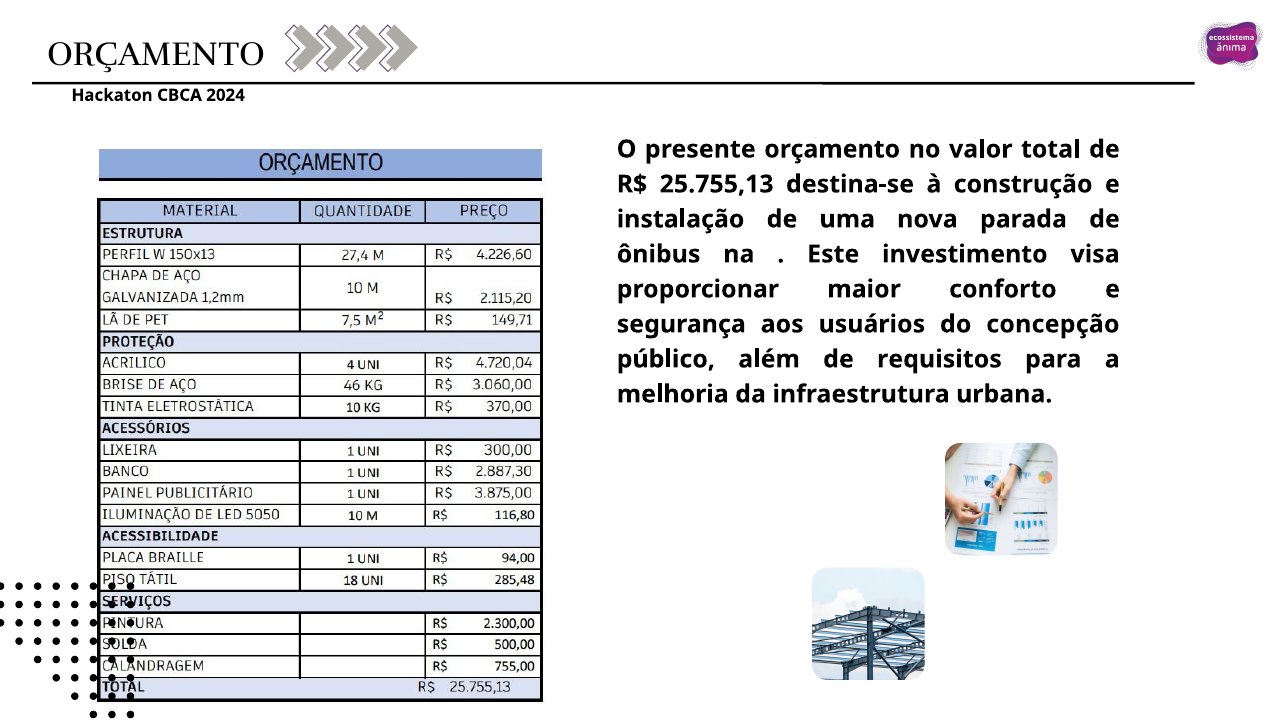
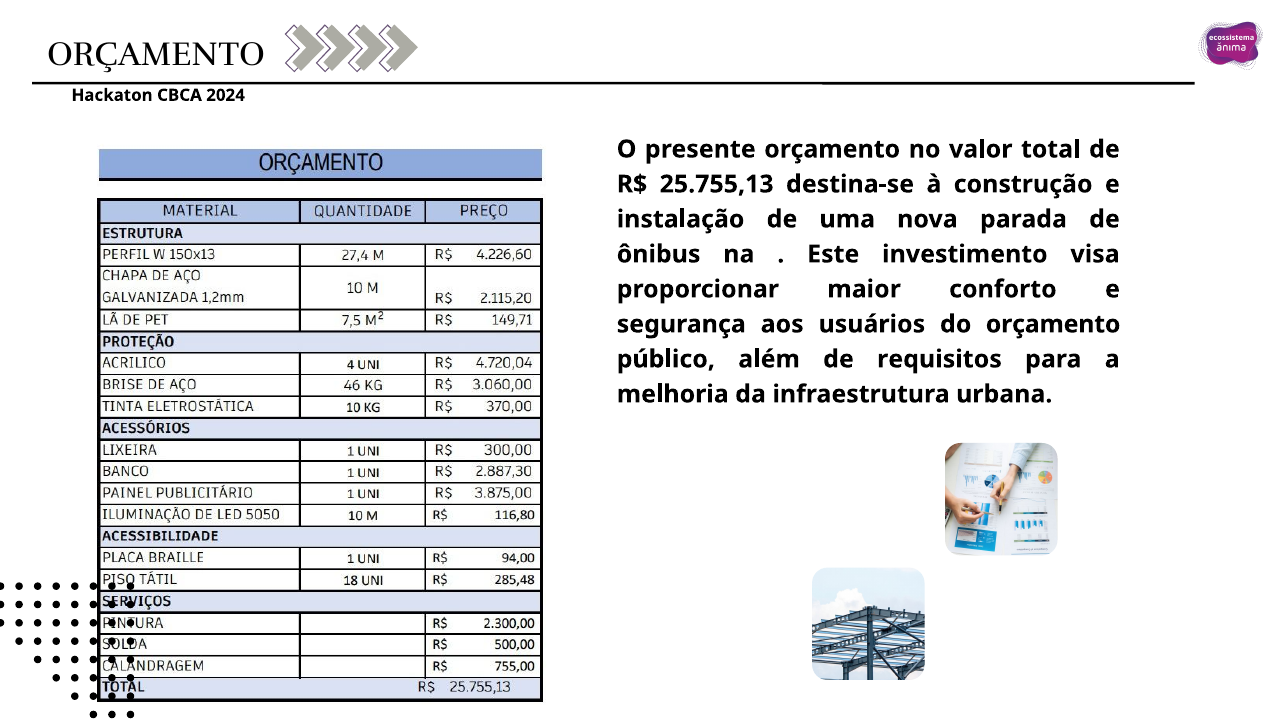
do concepção: concepção -> orçamento
